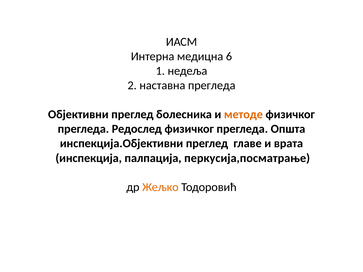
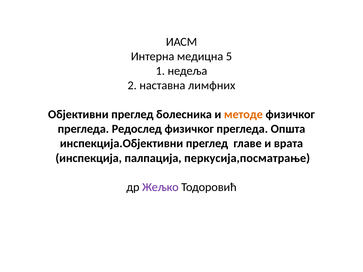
6: 6 -> 5
наставна прегледа: прегледа -> лимфних
Жељко colour: orange -> purple
